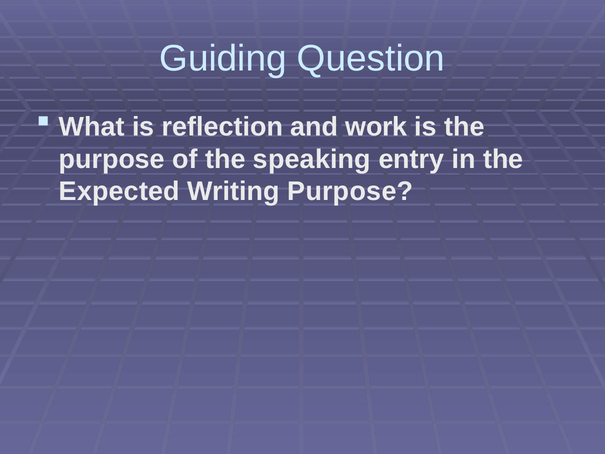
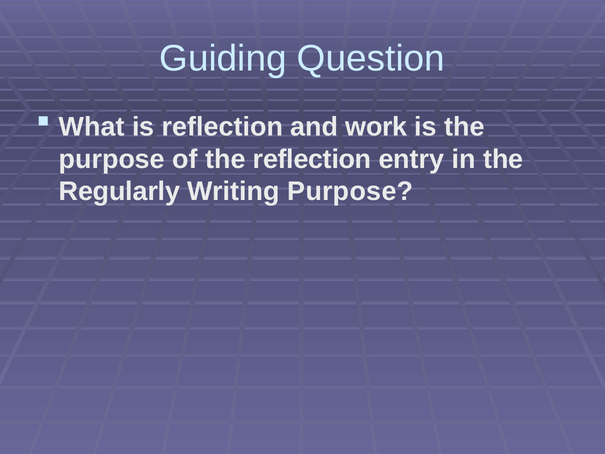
the speaking: speaking -> reflection
Expected: Expected -> Regularly
